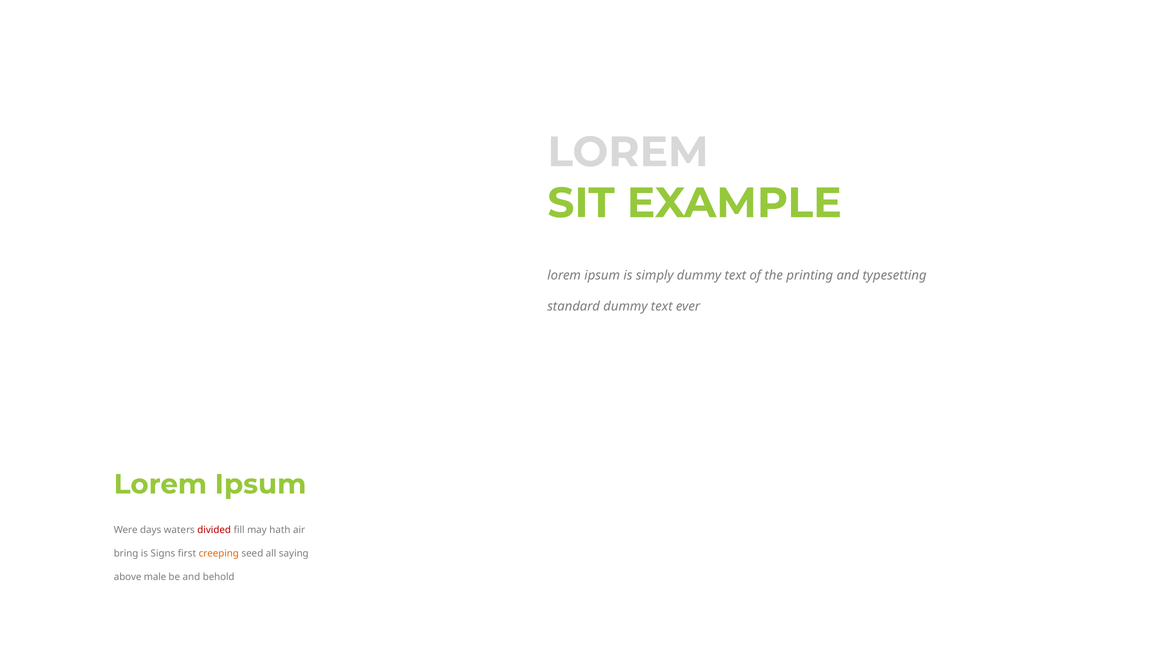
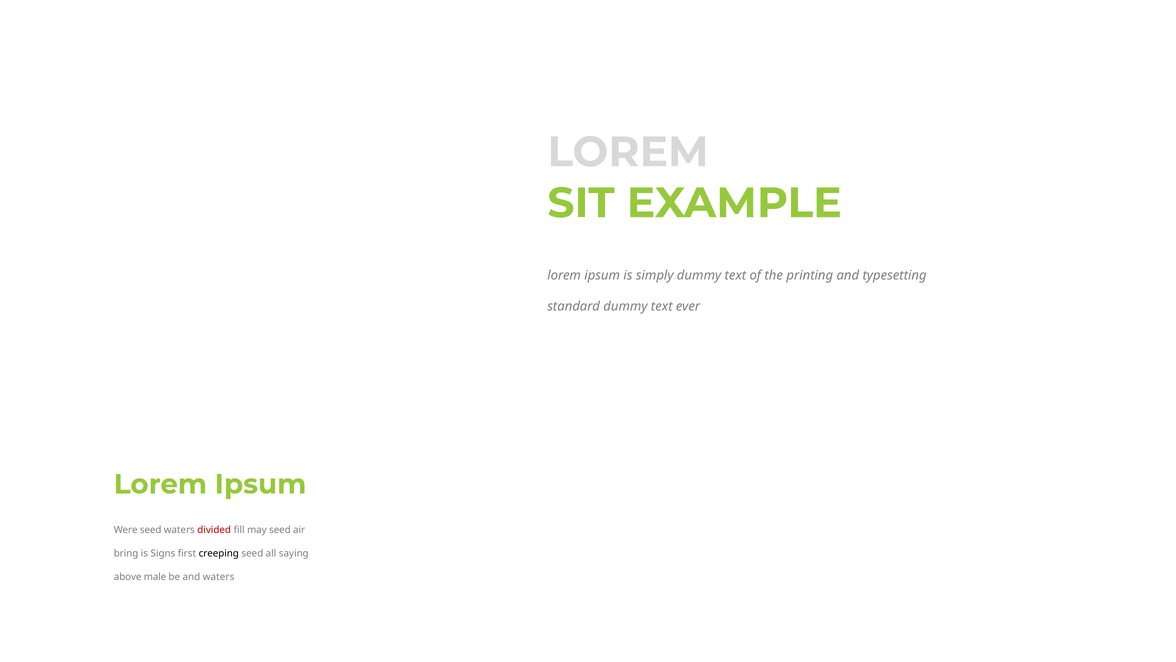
Were days: days -> seed
may hath: hath -> seed
creeping colour: orange -> black
and behold: behold -> waters
